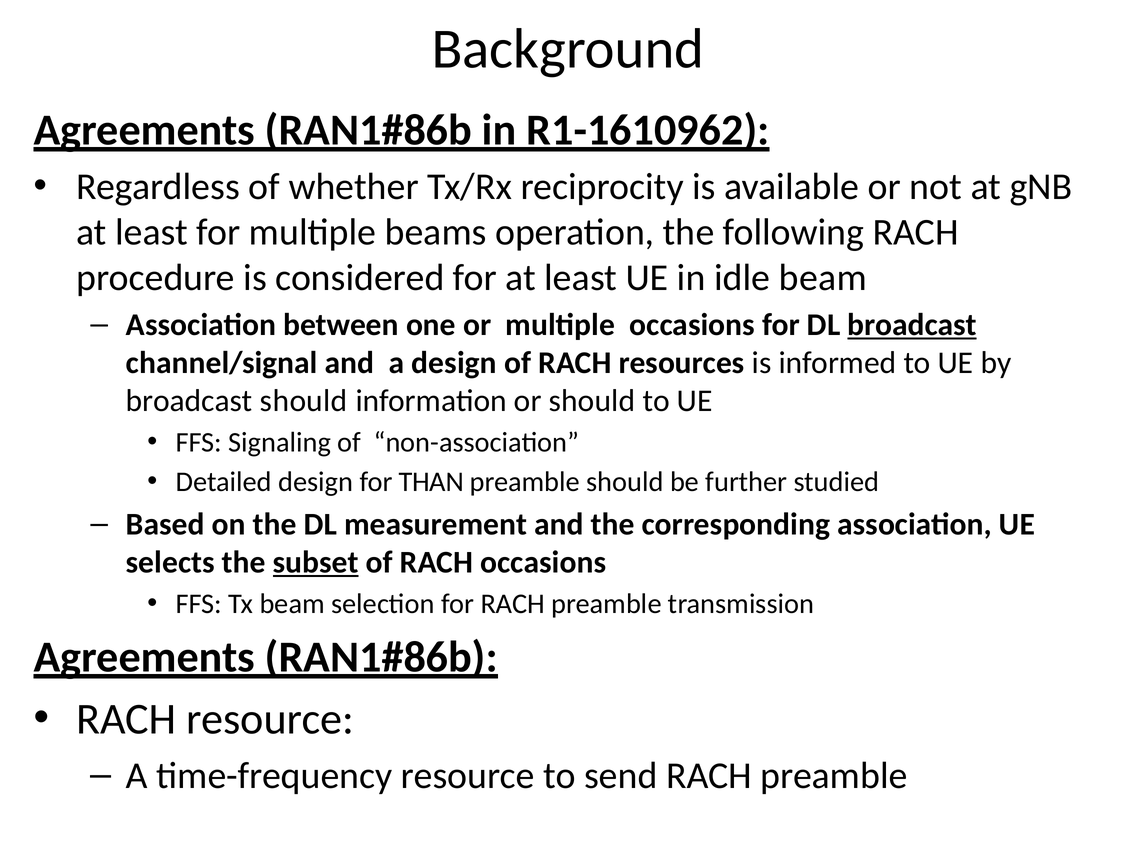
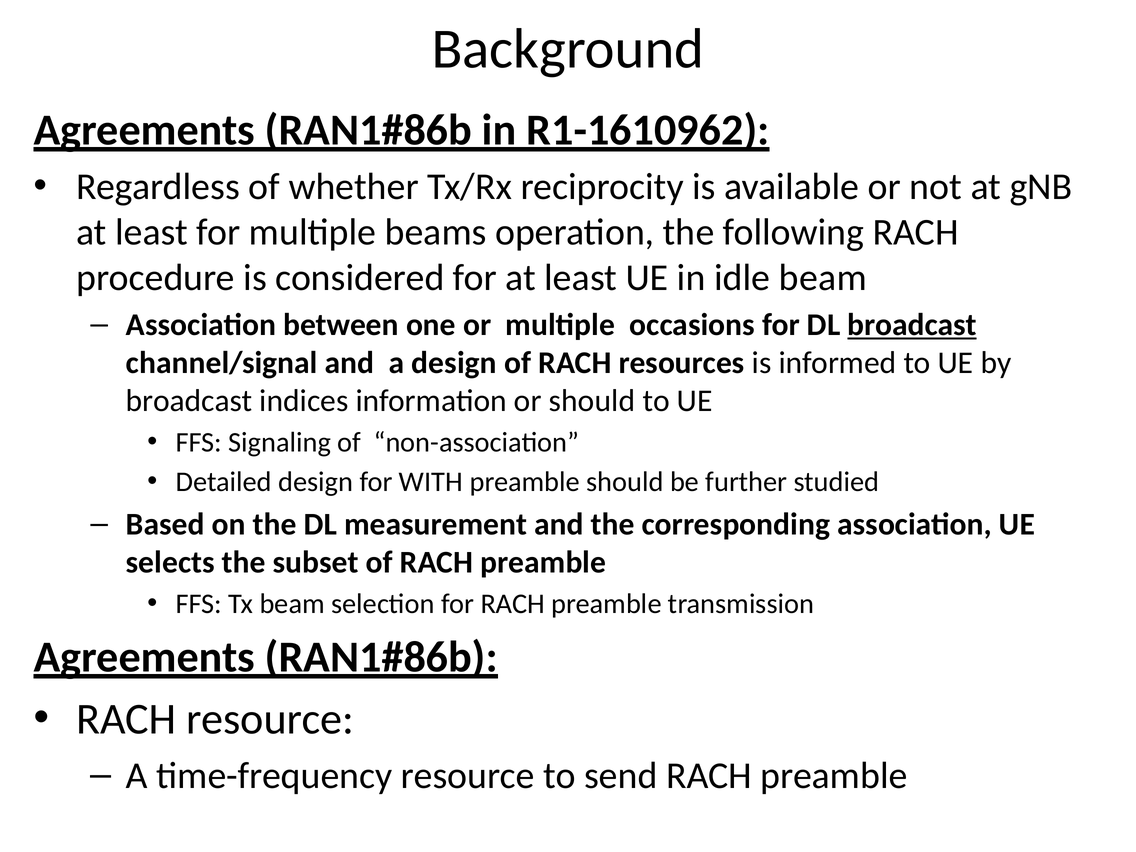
broadcast should: should -> indices
THAN: THAN -> WITH
subset underline: present -> none
of RACH occasions: occasions -> preamble
